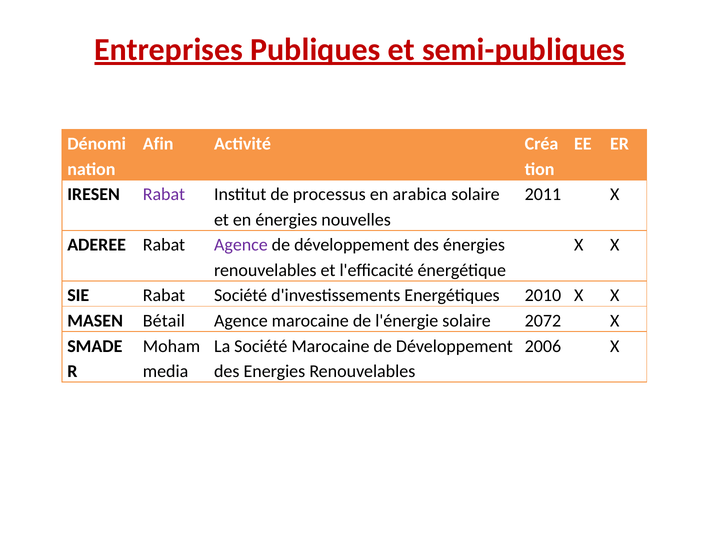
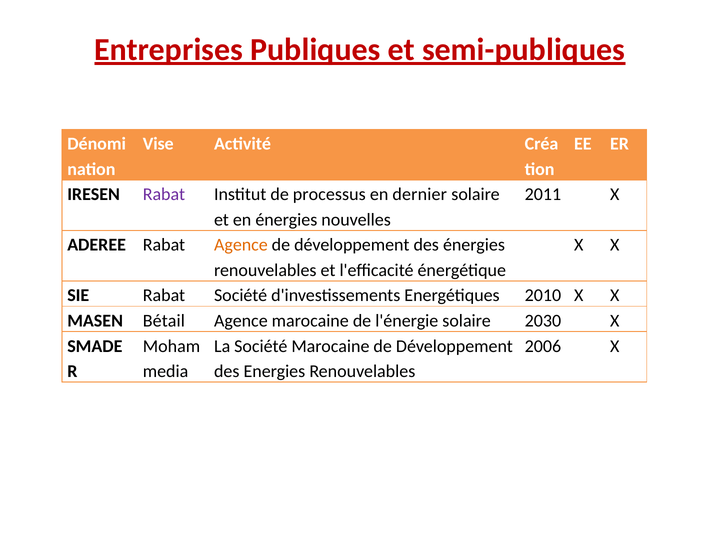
Afin: Afin -> Vise
arabica: arabica -> dernier
Agence at (241, 245) colour: purple -> orange
2072: 2072 -> 2030
